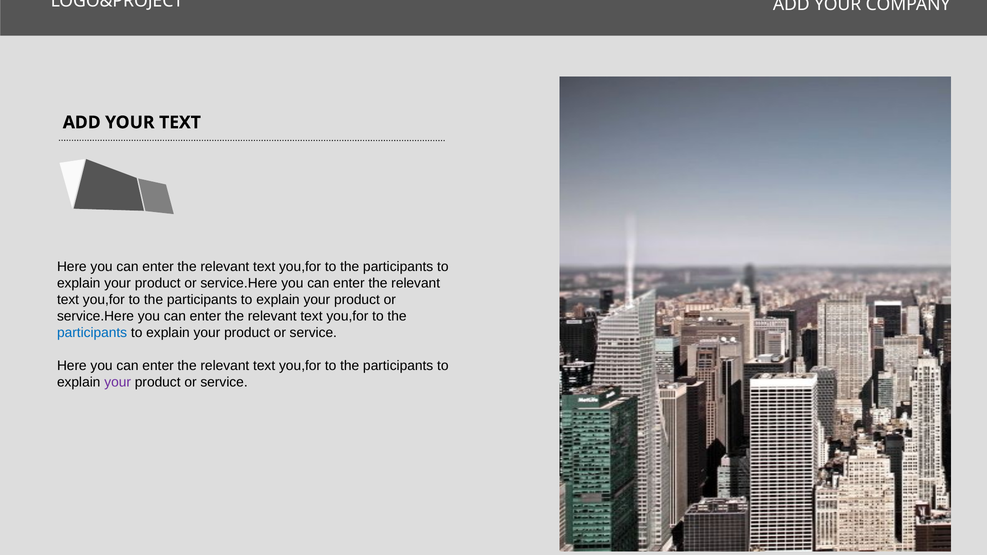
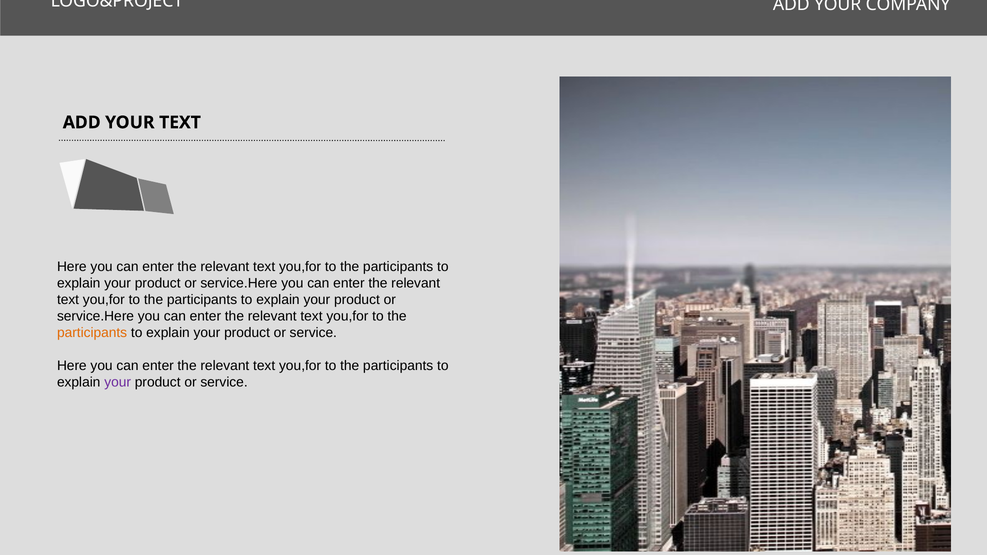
participants at (92, 333) colour: blue -> orange
